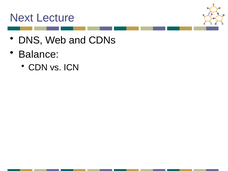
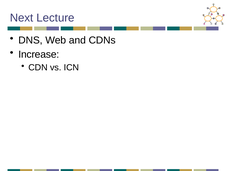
Balance: Balance -> Increase
